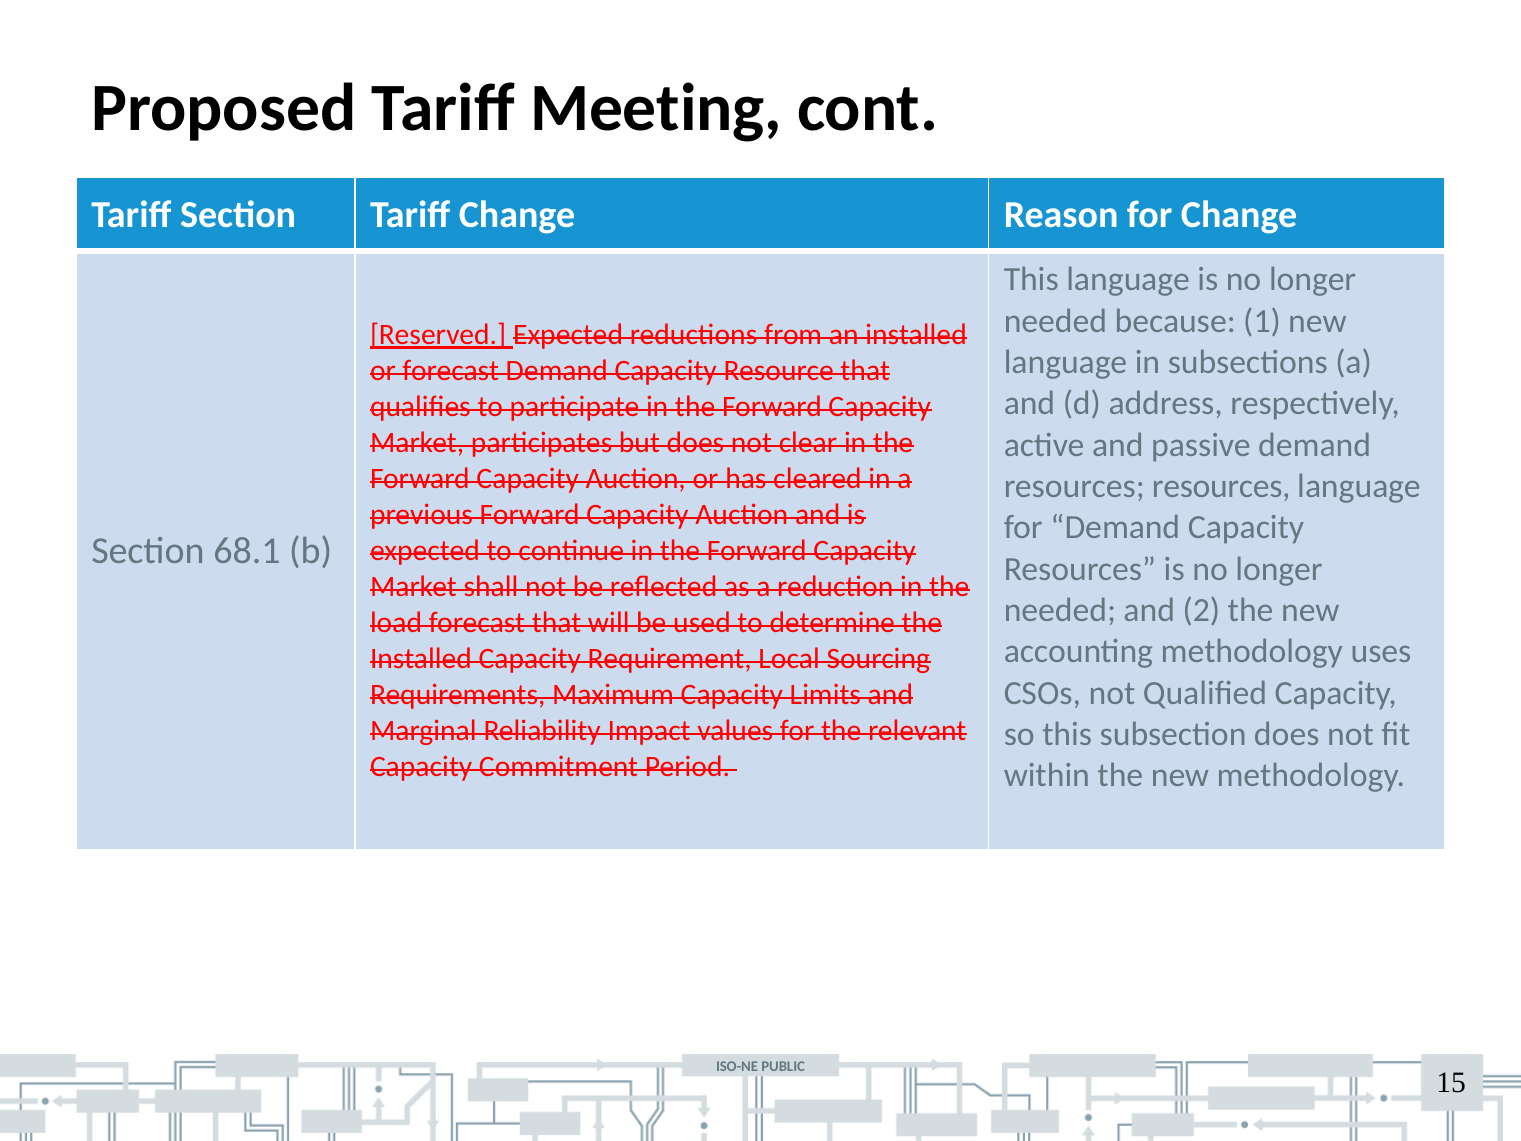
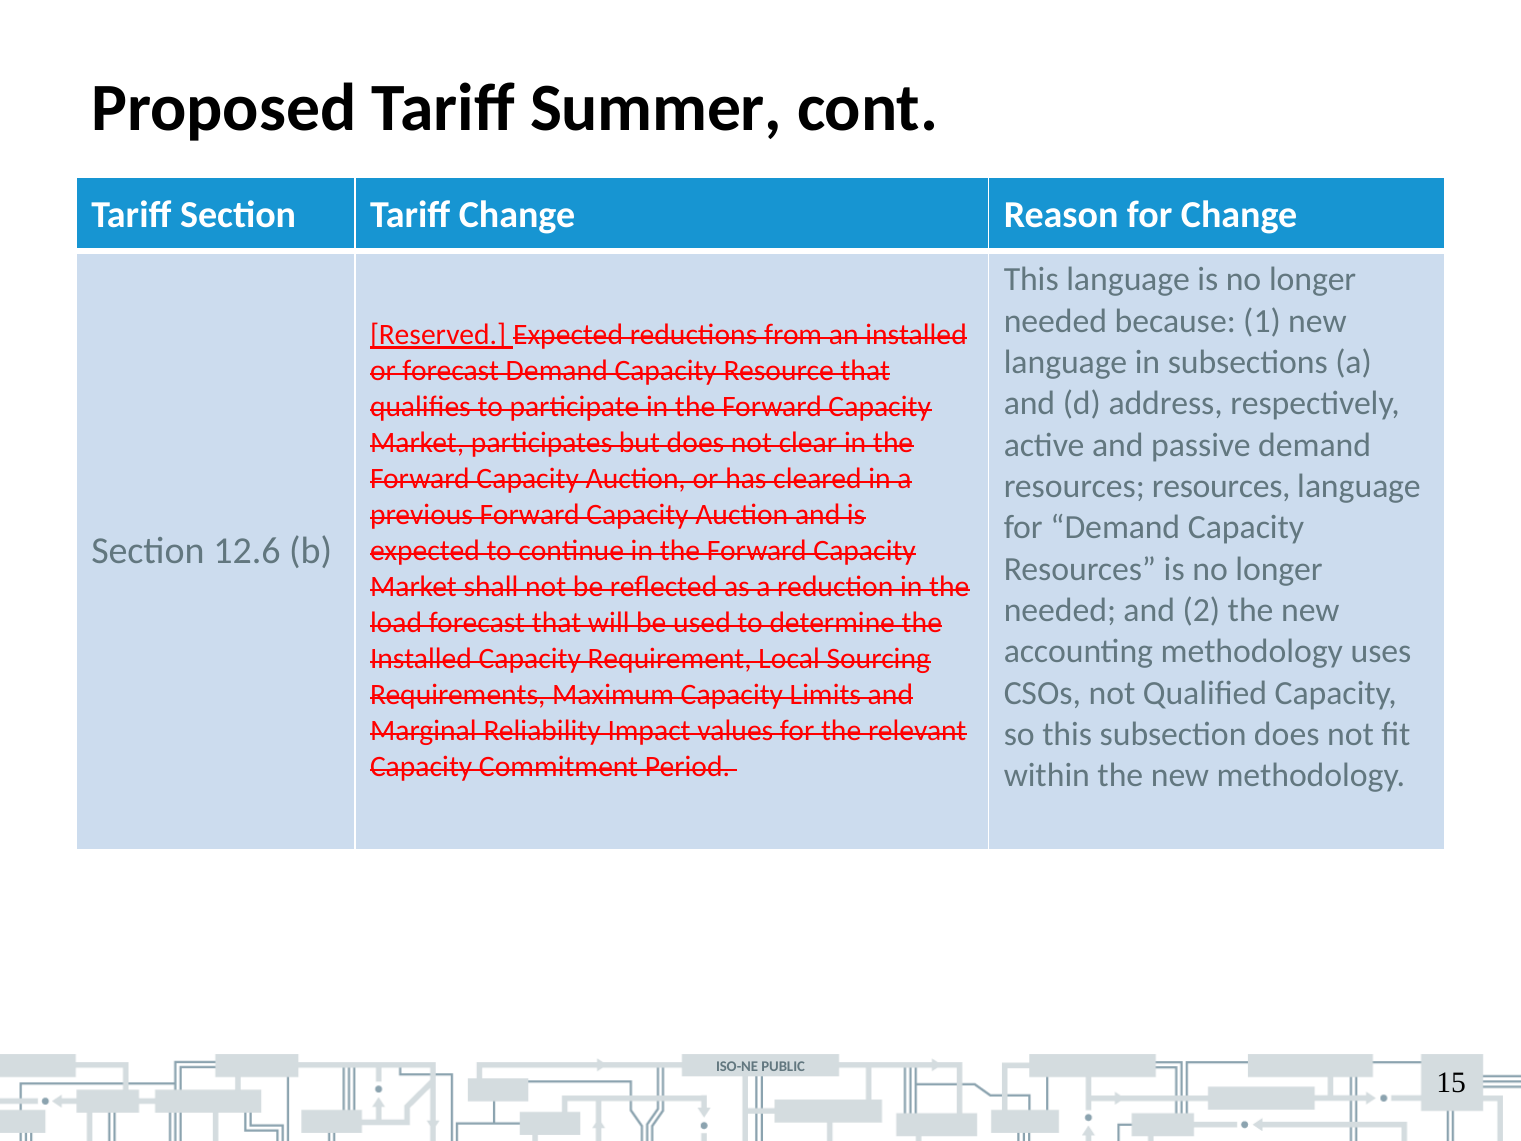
Meeting: Meeting -> Summer
68.1: 68.1 -> 12.6
